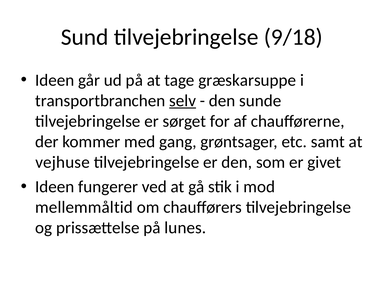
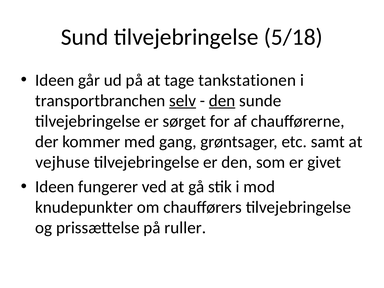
9/18: 9/18 -> 5/18
græskarsuppe: græskarsuppe -> tankstationen
den at (222, 101) underline: none -> present
mellemmåltid: mellemmåltid -> knudepunkter
lunes: lunes -> ruller
